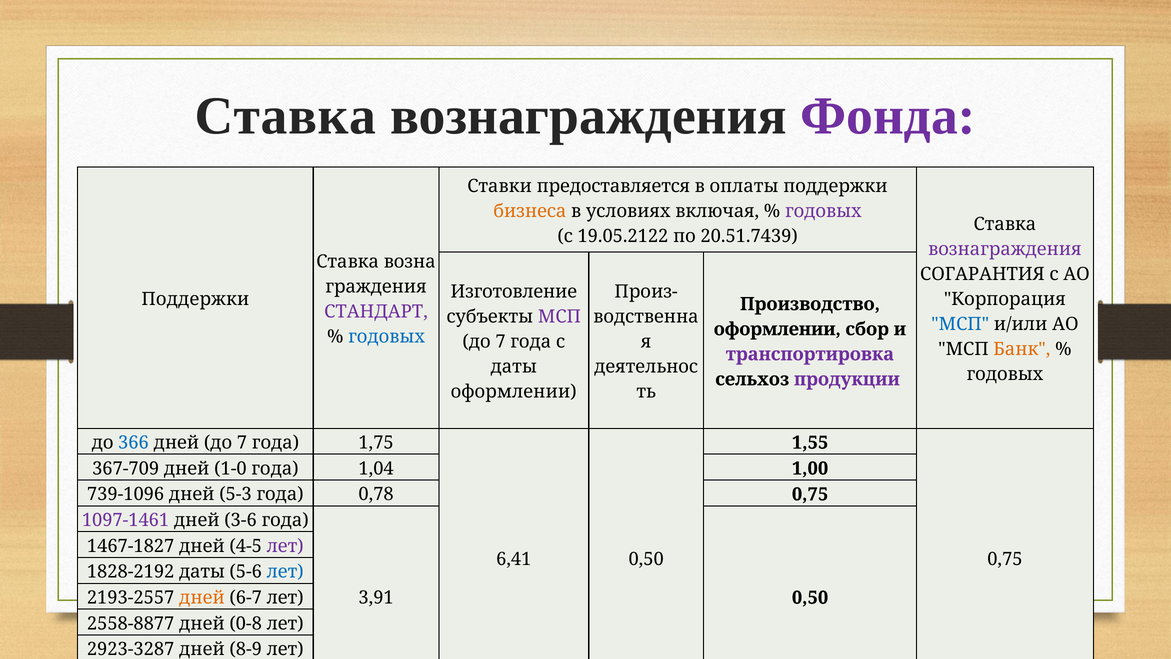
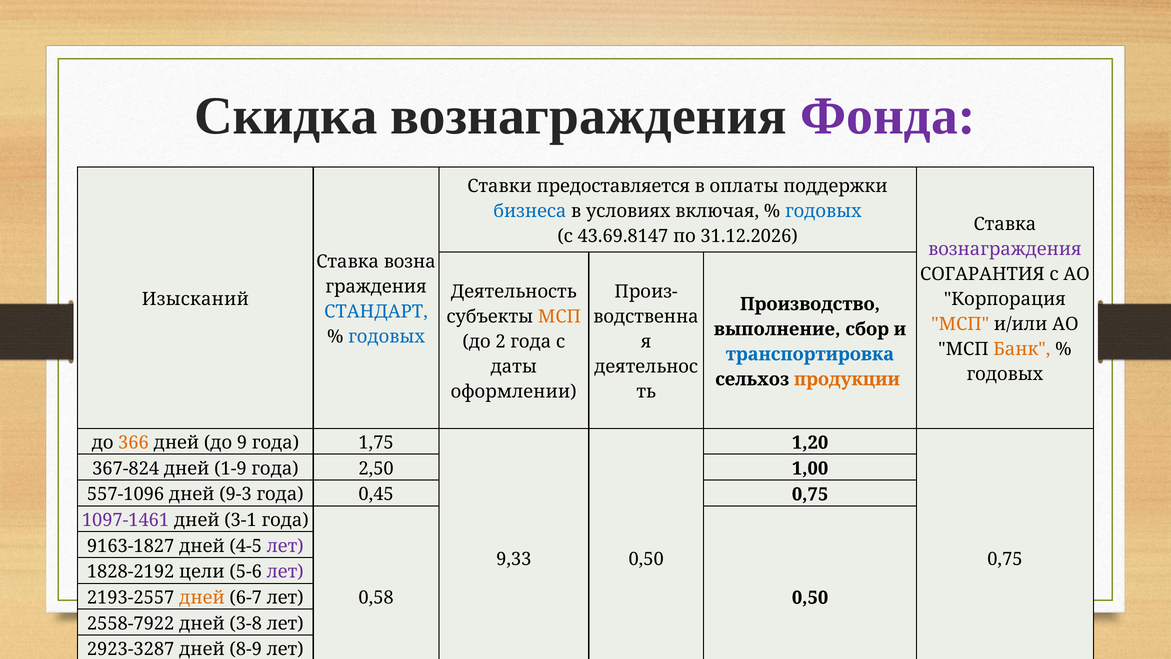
Ставка at (285, 116): Ставка -> Скидка
бизнеса colour: orange -> blue
годовых at (823, 211) colour: purple -> blue
19.05.2122: 19.05.2122 -> 43.69.8147
20.51.7439: 20.51.7439 -> 31.12.2026
Изготовление: Изготовление -> Деятельность
Поддержки at (195, 299): Поддержки -> Изысканий
СТАНДАРТ colour: purple -> blue
МСП at (559, 316) colour: purple -> orange
МСП at (960, 324) colour: blue -> orange
оформлении at (777, 329): оформлении -> выполнение
7 at (500, 342): 7 -> 2
транспортировка colour: purple -> blue
продукции colour: purple -> orange
366 colour: blue -> orange
дней до 7: 7 -> 9
1,55: 1,55 -> 1,20
367-709: 367-709 -> 367-824
1-0: 1-0 -> 1-9
1,04: 1,04 -> 2,50
739-1096: 739-1096 -> 557-1096
5-3: 5-3 -> 9-3
0,78: 0,78 -> 0,45
3-6: 3-6 -> 3-1
1467-1827: 1467-1827 -> 9163-1827
6,41: 6,41 -> 9,33
1828-2192 даты: даты -> цели
лет at (285, 572) colour: blue -> purple
3,91: 3,91 -> 0,58
2558-8877: 2558-8877 -> 2558-7922
0-8: 0-8 -> 3-8
